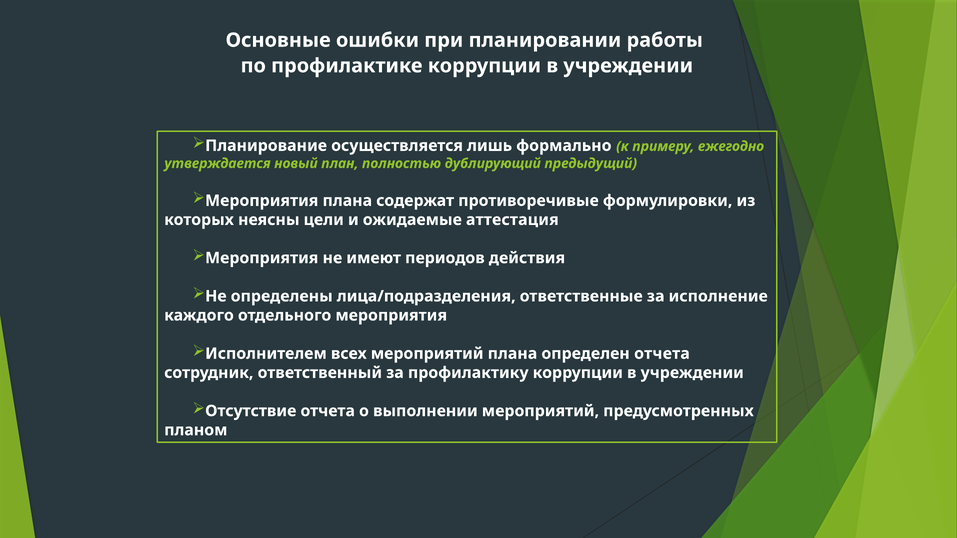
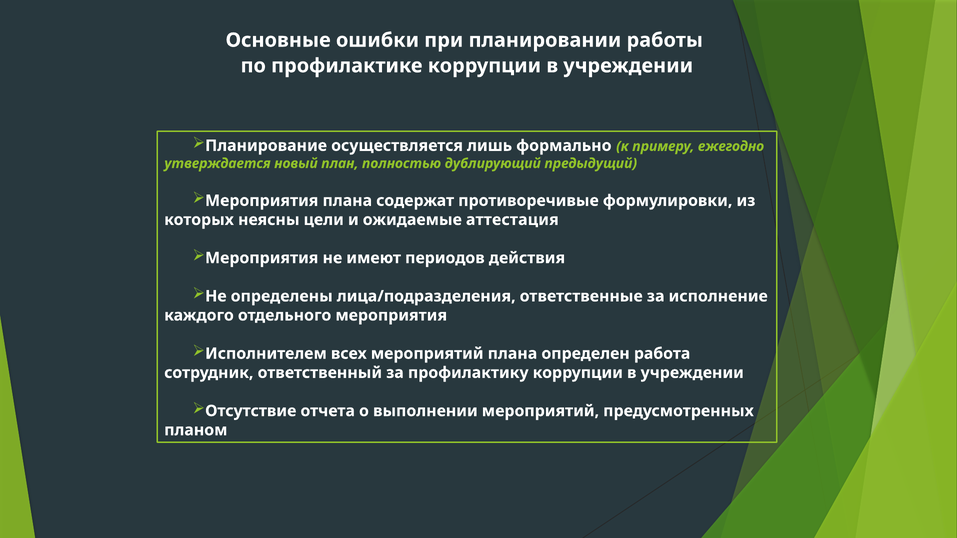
определен отчета: отчета -> работа
